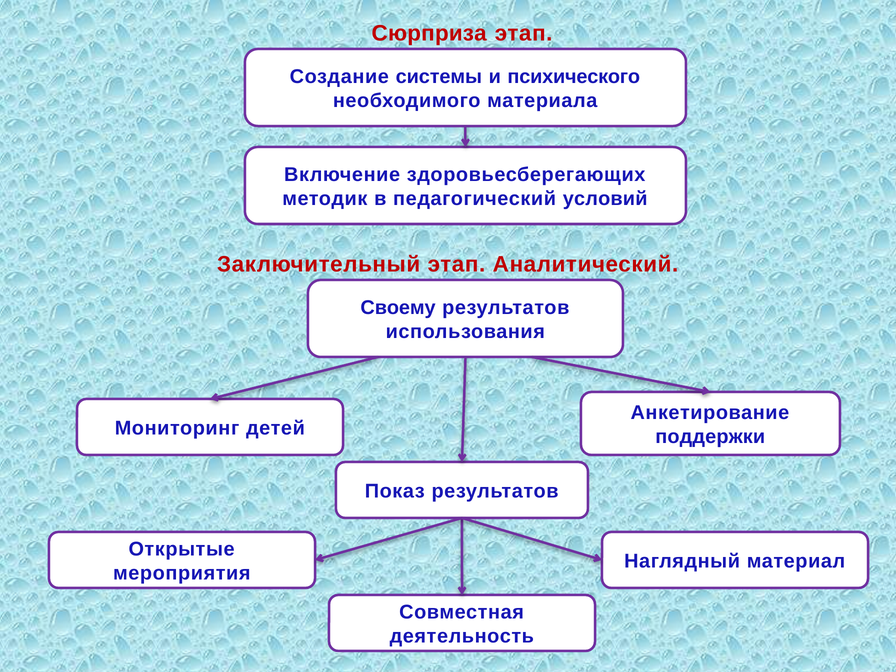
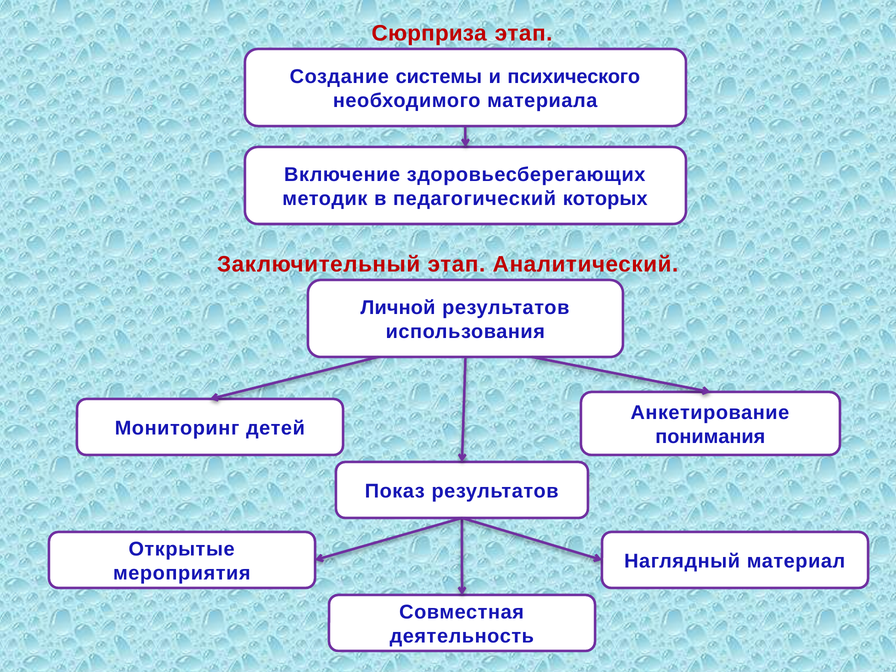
условий: условий -> которых
Своему: Своему -> Личной
поддержки: поддержки -> понимания
